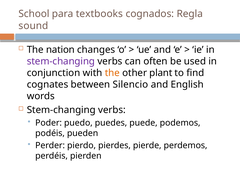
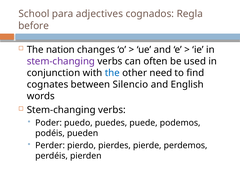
textbooks: textbooks -> adjectives
sound: sound -> before
the at (112, 73) colour: orange -> blue
plant: plant -> need
